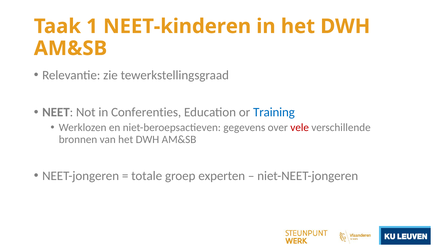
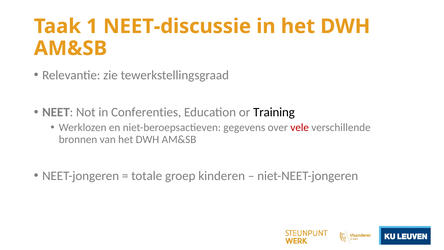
NEET-kinderen: NEET-kinderen -> NEET-discussie
Training colour: blue -> black
experten: experten -> kinderen
